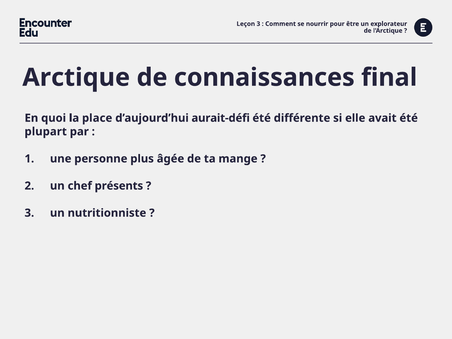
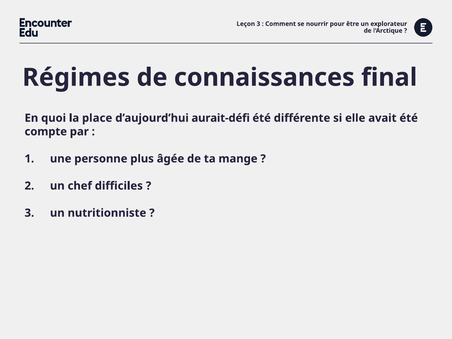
Arctique: Arctique -> Régimes
plupart: plupart -> compte
présents: présents -> difficiles
